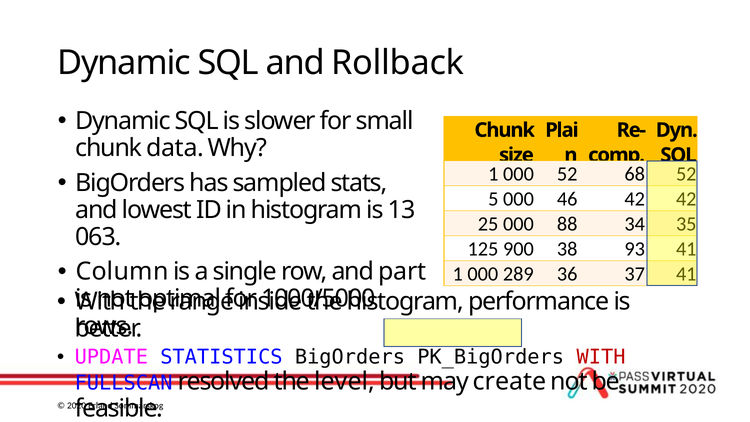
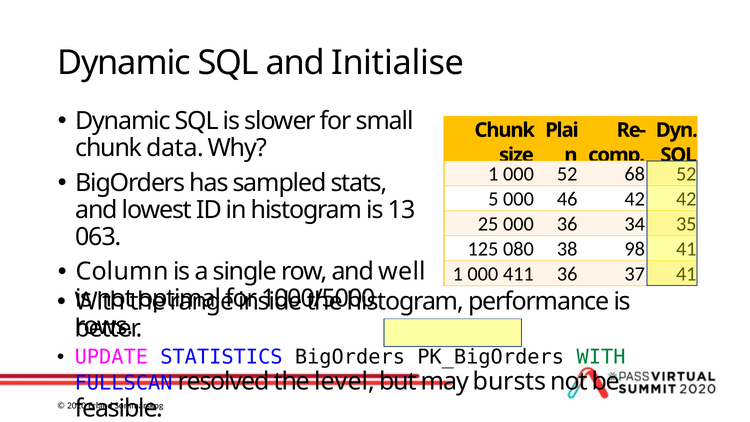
Rollback: Rollback -> Initialise
000 88: 88 -> 36
900: 900 -> 080
93: 93 -> 98
part: part -> well
289: 289 -> 411
WITH at (601, 357) colour: red -> green
create: create -> bursts
